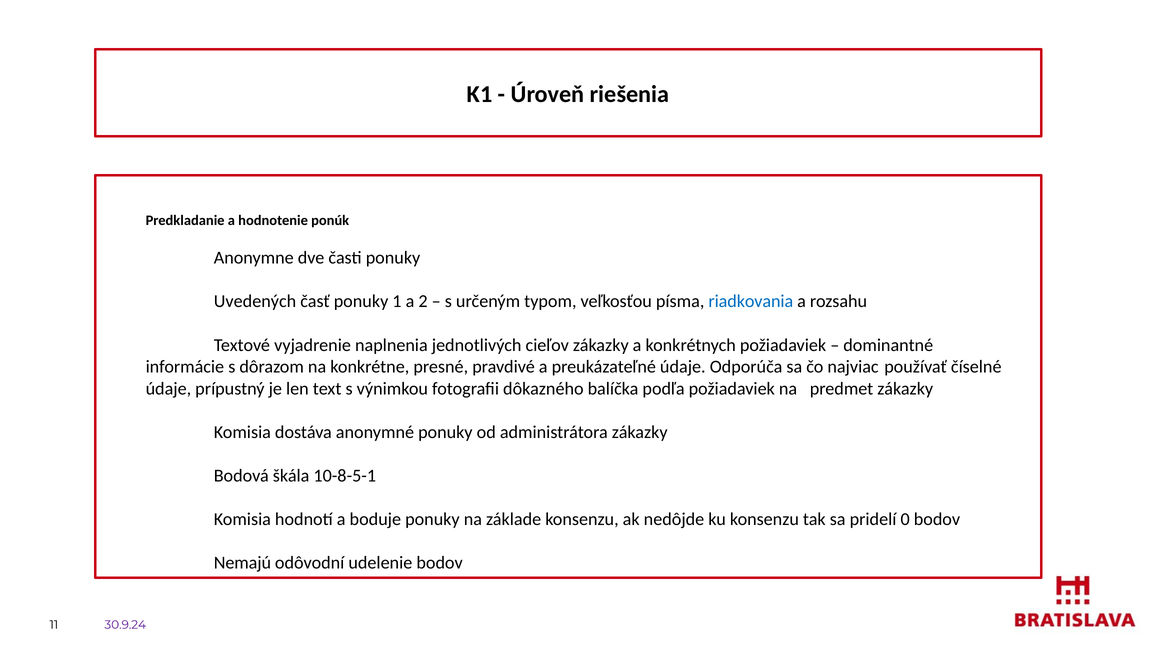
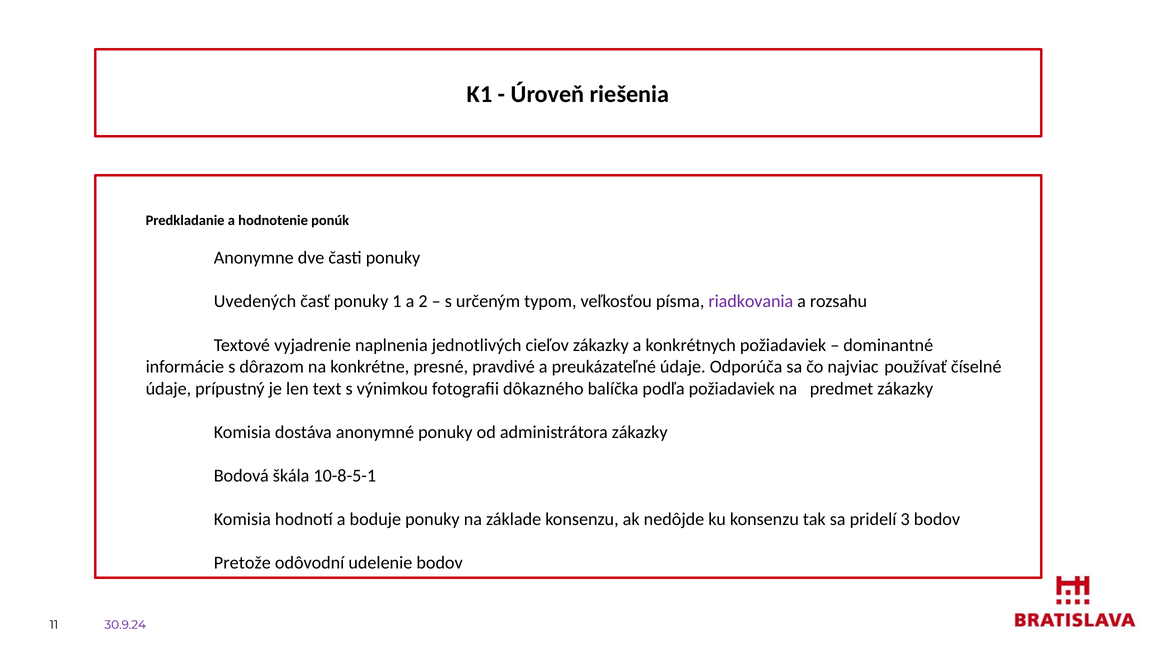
riadkovania colour: blue -> purple
0: 0 -> 3
Nemajú: Nemajú -> Pretože
